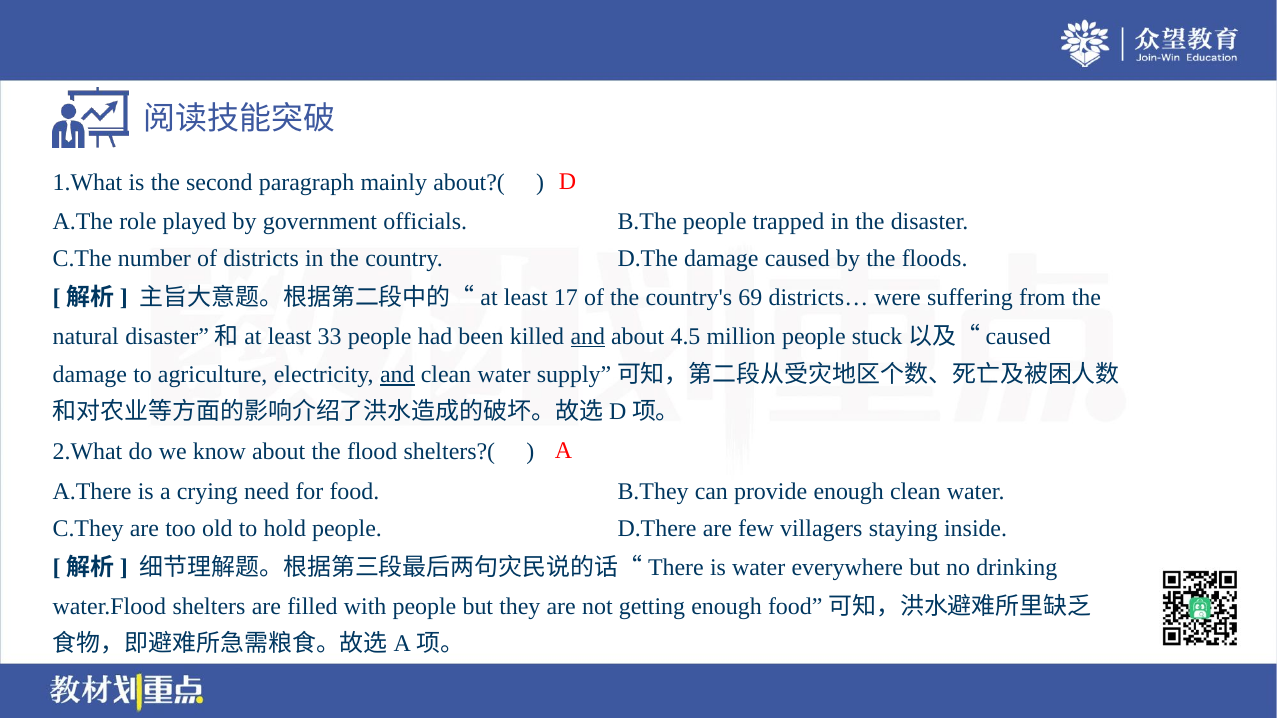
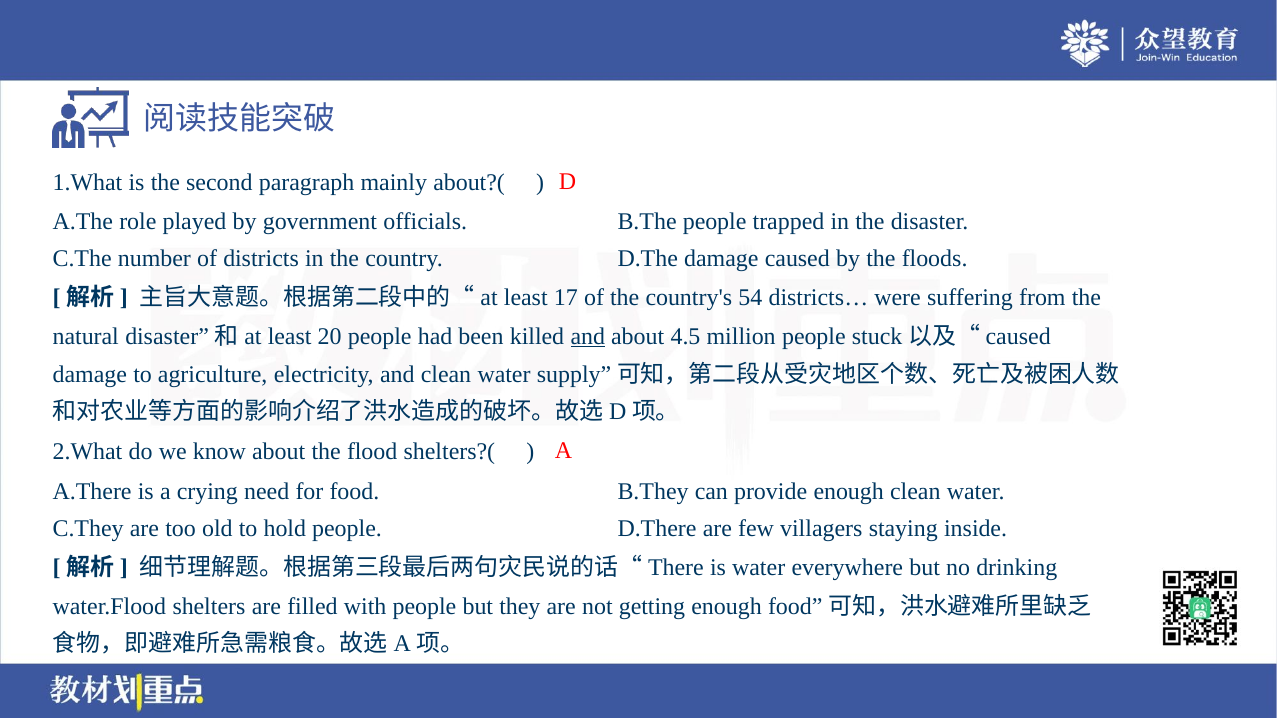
69: 69 -> 54
33: 33 -> 20
and at (397, 375) underline: present -> none
